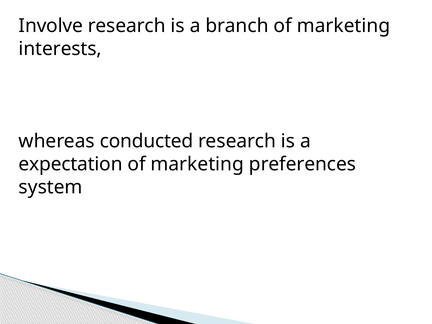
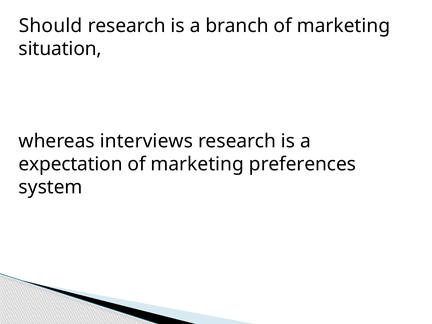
Involve: Involve -> Should
interests: interests -> situation
conducted: conducted -> interviews
